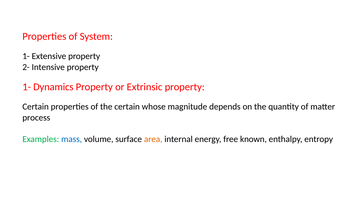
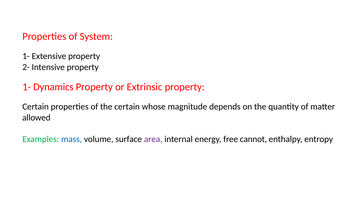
process: process -> allowed
area colour: orange -> purple
known: known -> cannot
